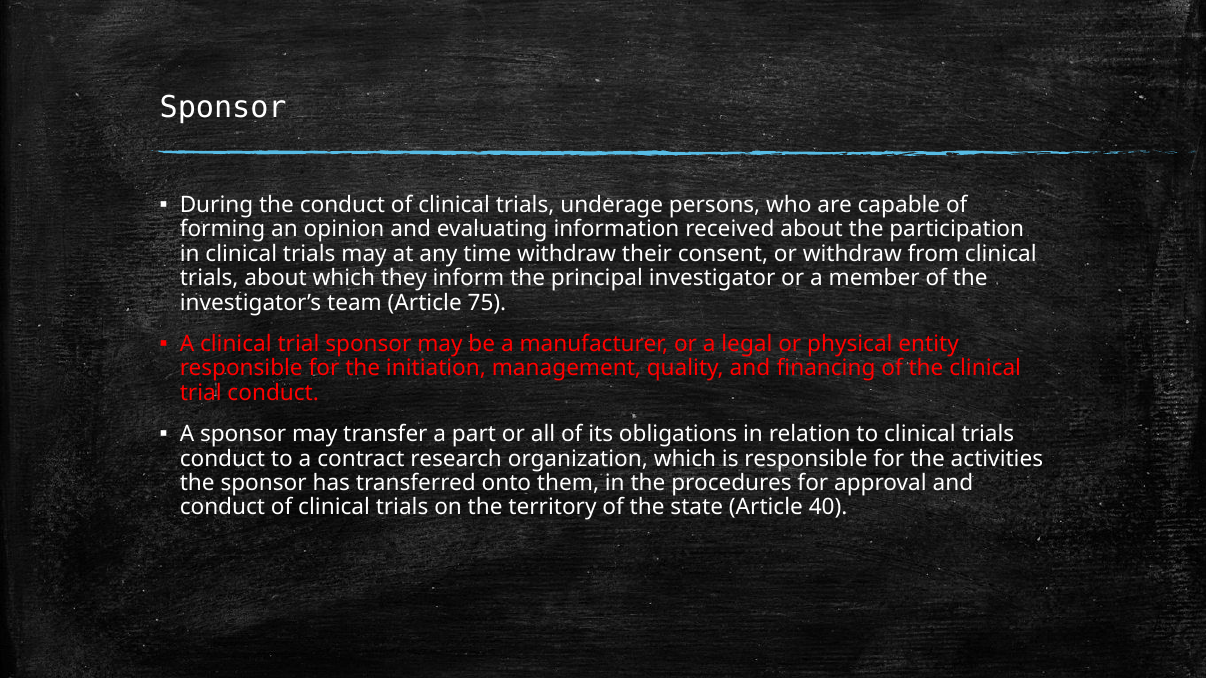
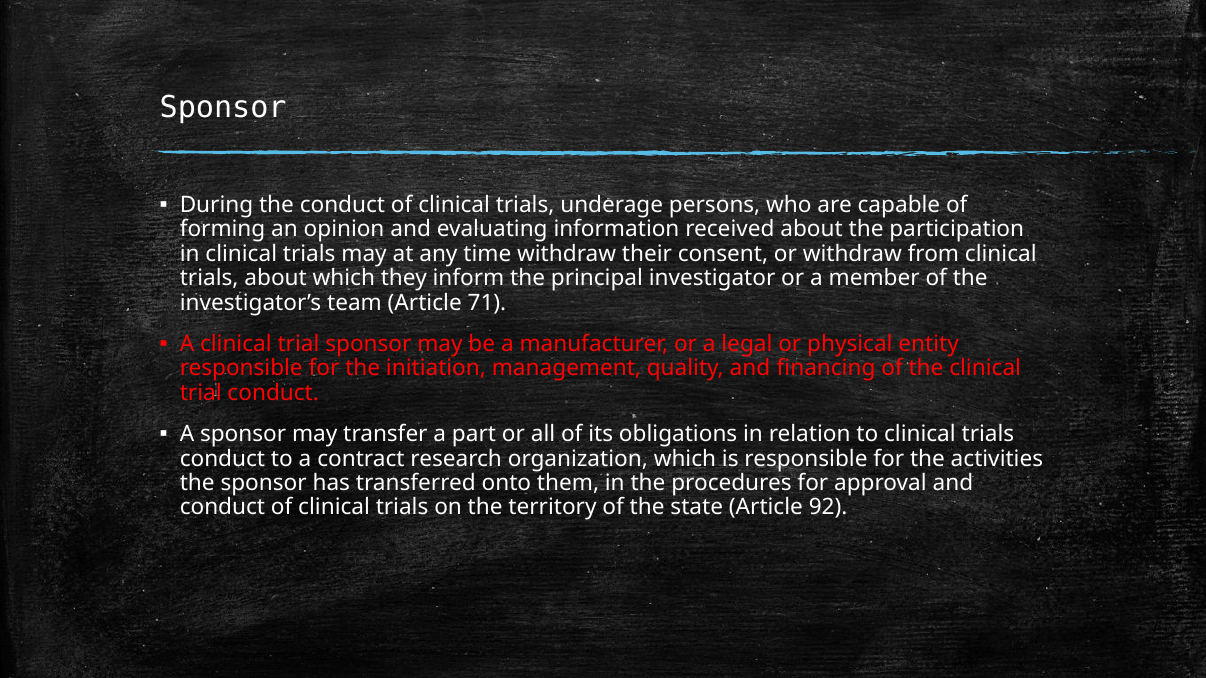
75: 75 -> 71
40: 40 -> 92
